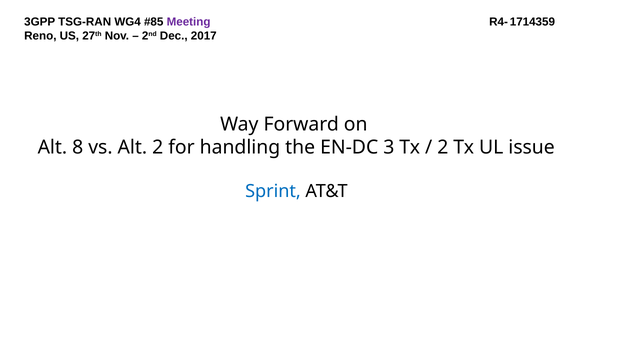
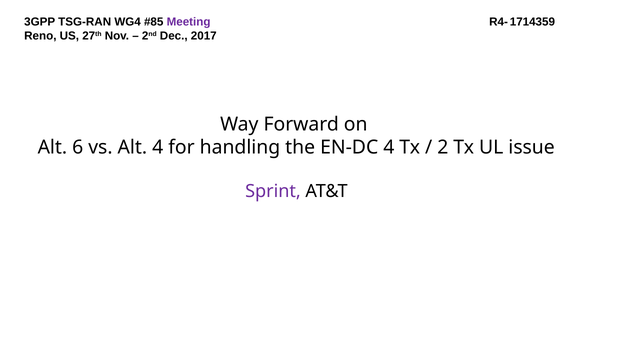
8: 8 -> 6
Alt 2: 2 -> 4
EN-DC 3: 3 -> 4
Sprint colour: blue -> purple
